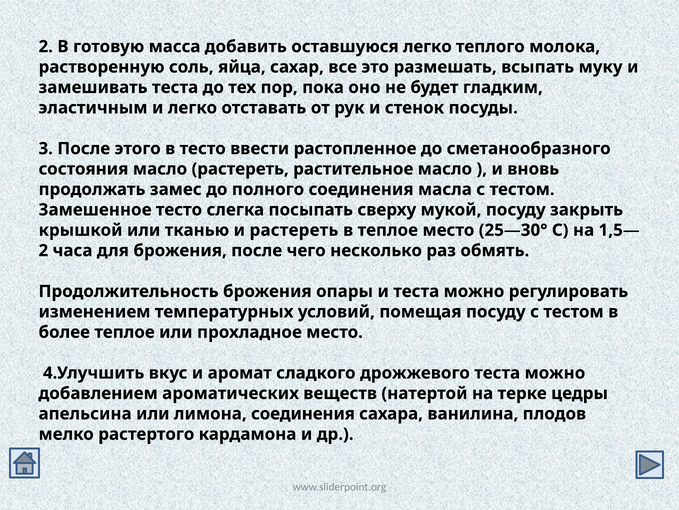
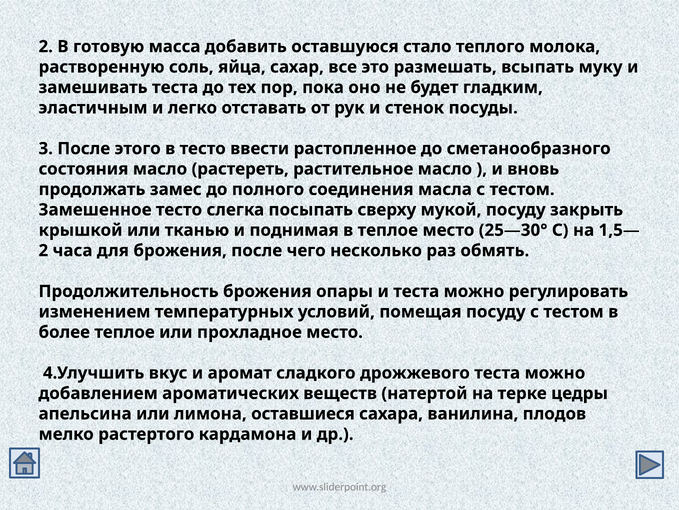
оставшуюся легко: легко -> стало
и растереть: растереть -> поднимая
лимона соединения: соединения -> оставшиеся
